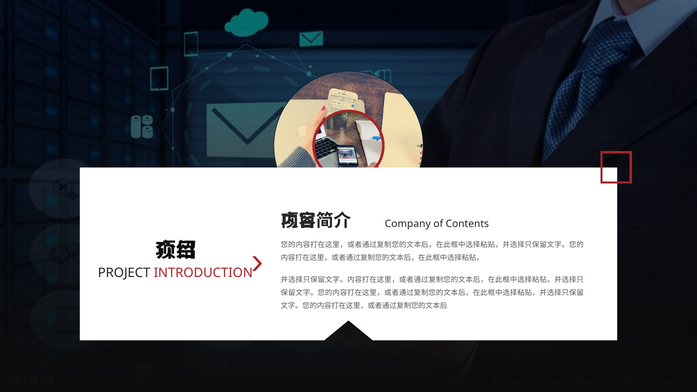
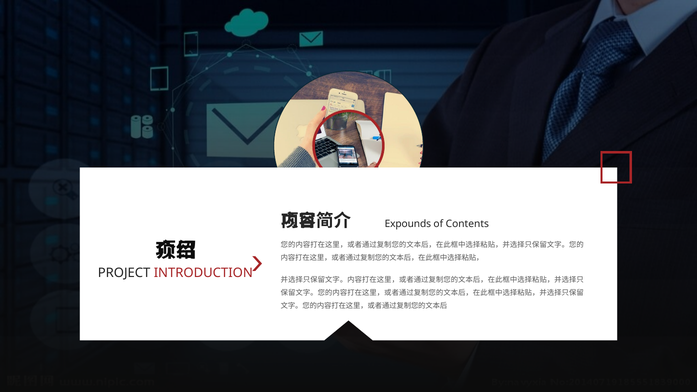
Company: Company -> Expounds
